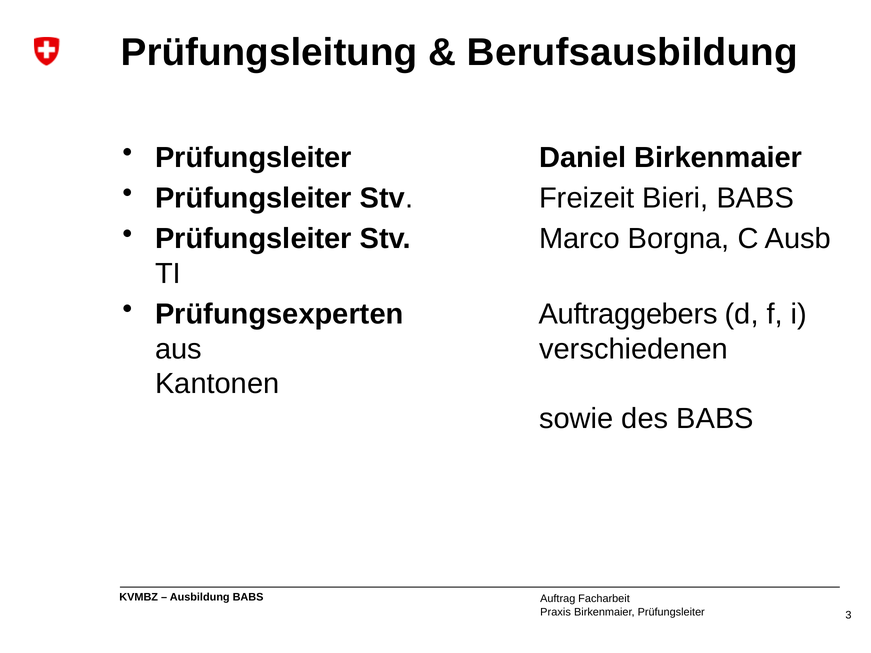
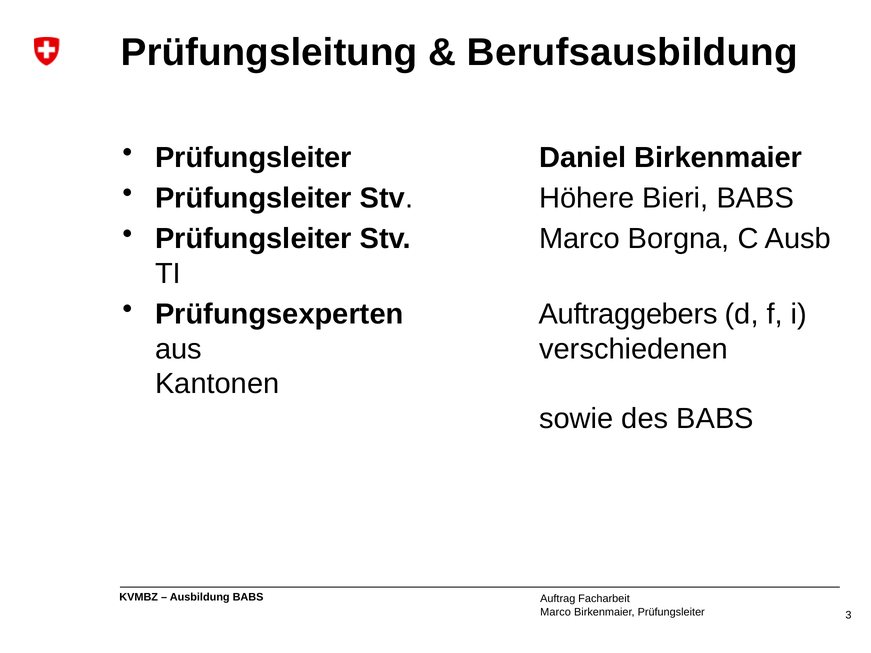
Freizeit: Freizeit -> Höhere
Praxis at (556, 613): Praxis -> Marco
